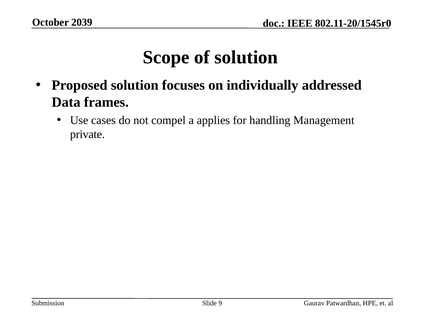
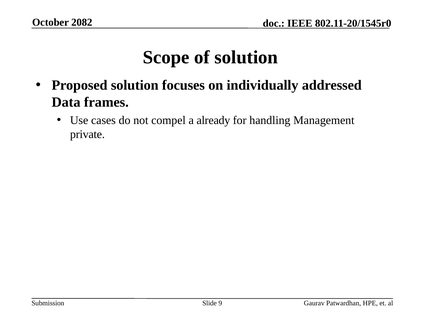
2039: 2039 -> 2082
applies: applies -> already
